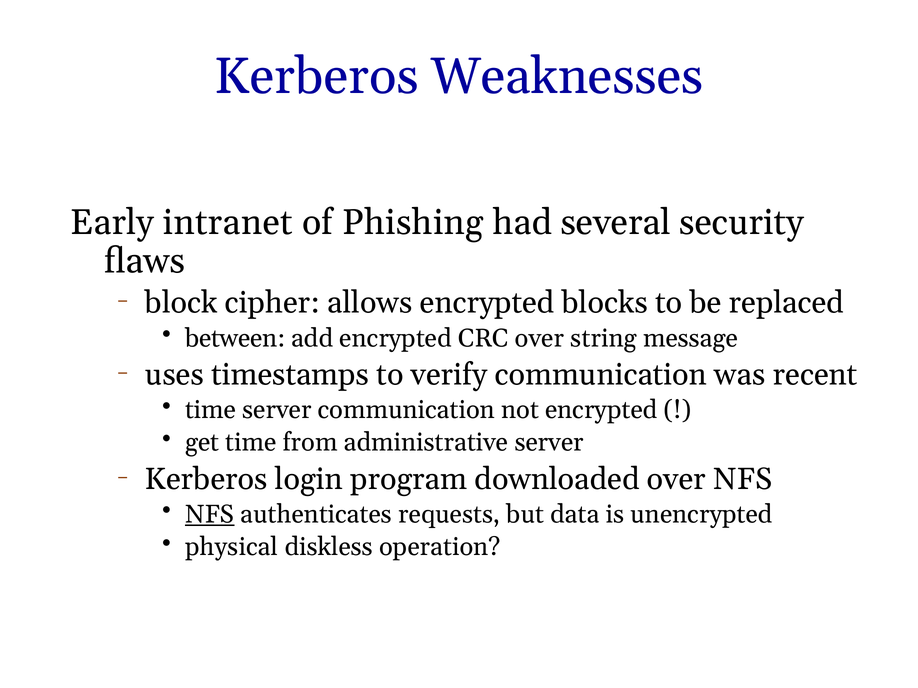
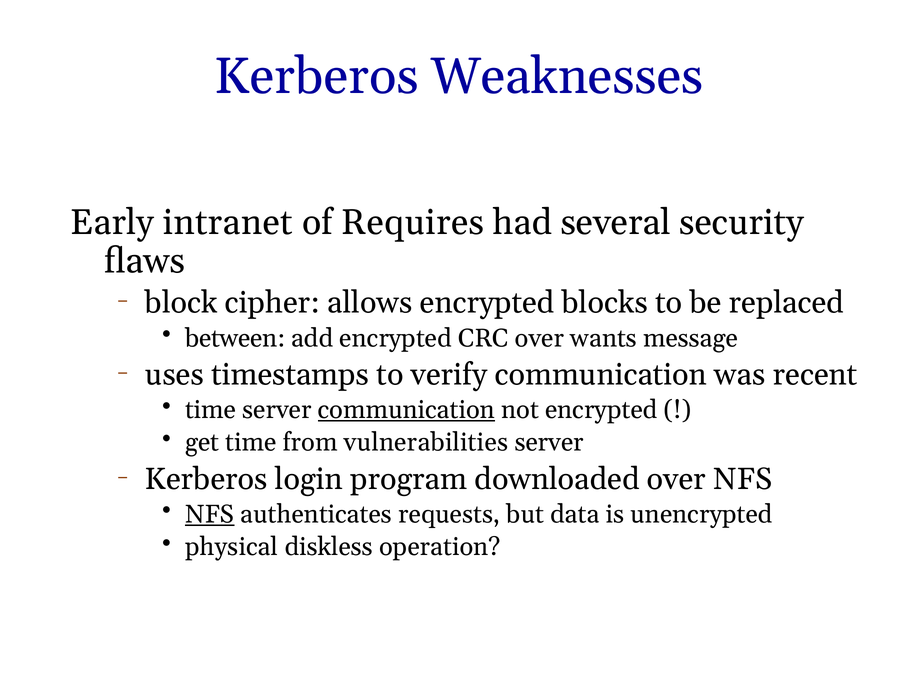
Phishing: Phishing -> Requires
string: string -> wants
communication at (406, 410) underline: none -> present
administrative: administrative -> vulnerabilities
